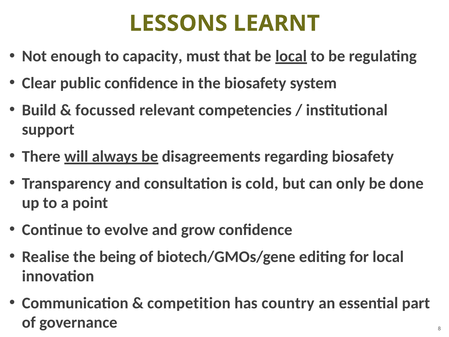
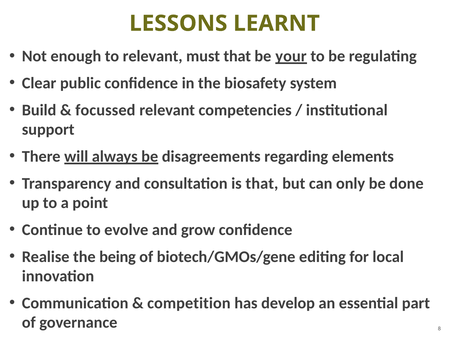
to capacity: capacity -> relevant
be local: local -> your
regarding biosafety: biosafety -> elements
is cold: cold -> that
country: country -> develop
